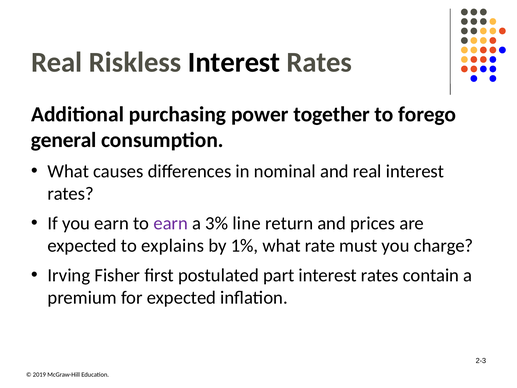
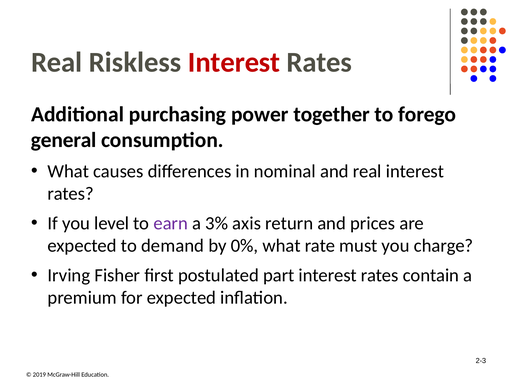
Interest at (234, 62) colour: black -> red
you earn: earn -> level
line: line -> axis
explains: explains -> demand
1%: 1% -> 0%
